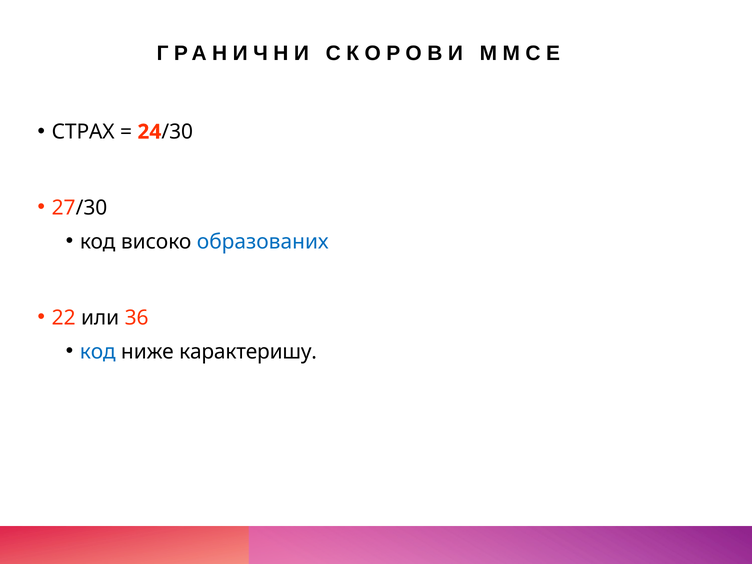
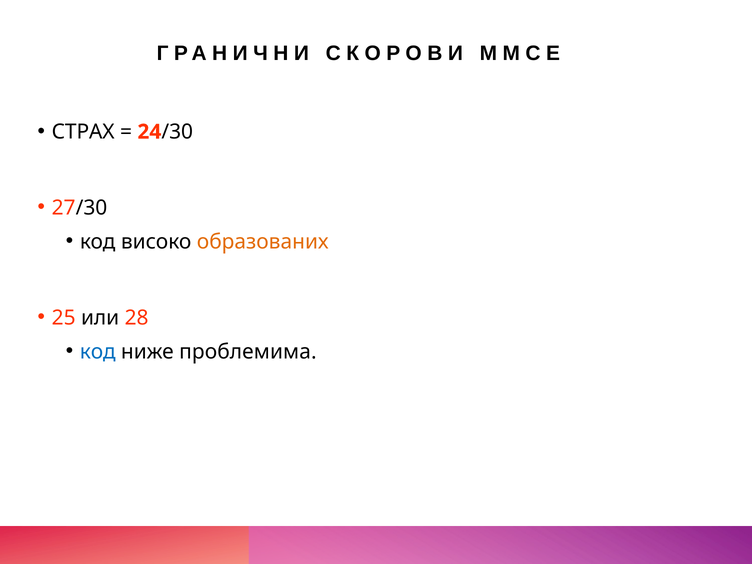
образованих colour: blue -> orange
22: 22 -> 25
36: 36 -> 28
карактеришу: карактеришу -> проблемима
